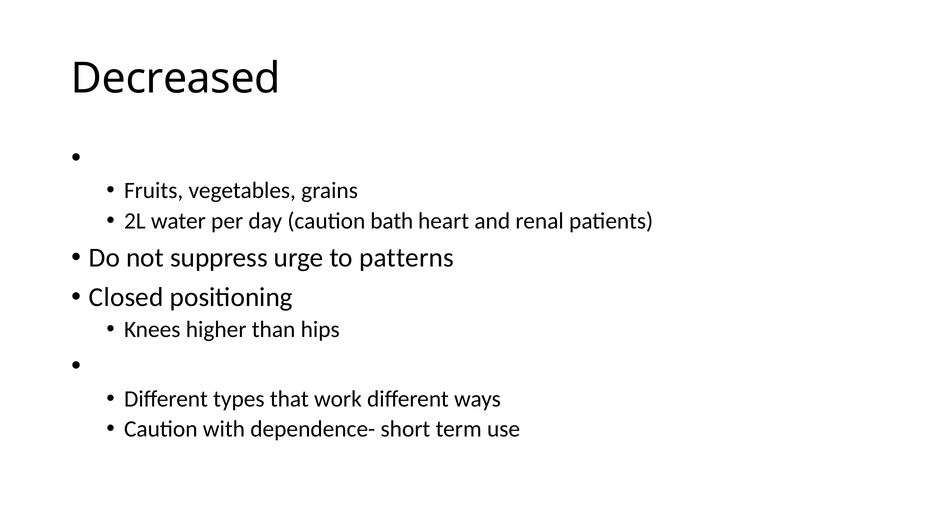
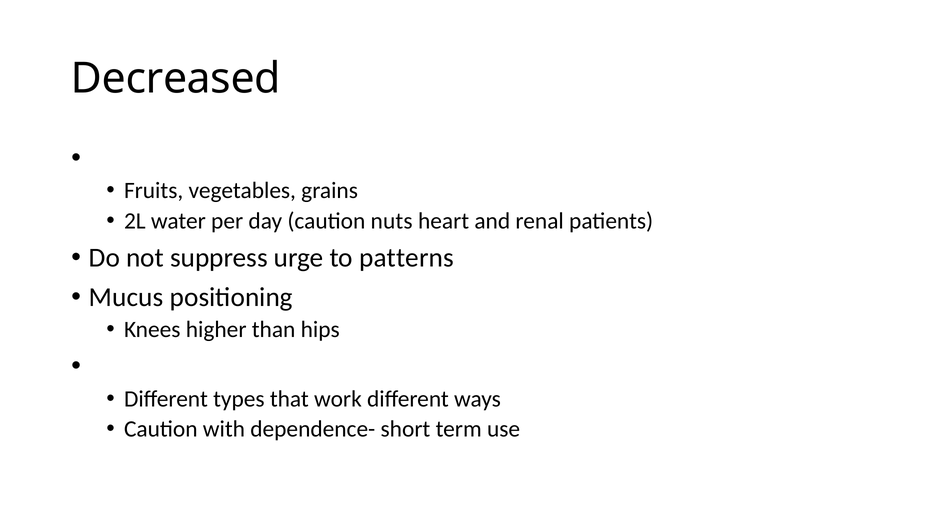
bath: bath -> nuts
Closed: Closed -> Mucus
